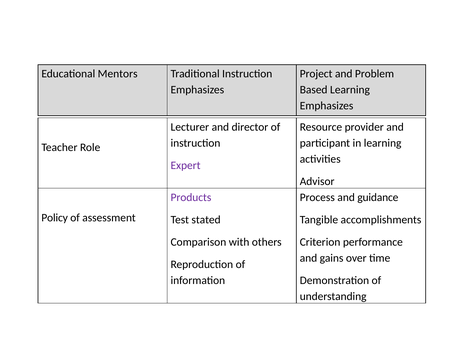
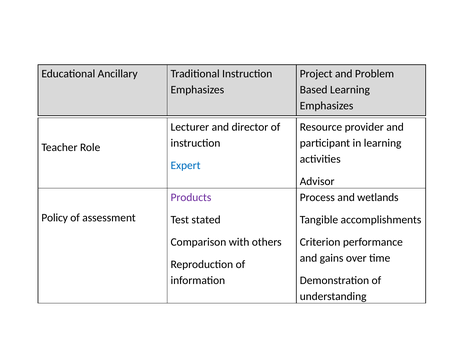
Mentors: Mentors -> Ancillary
Expert colour: purple -> blue
guidance: guidance -> wetlands
